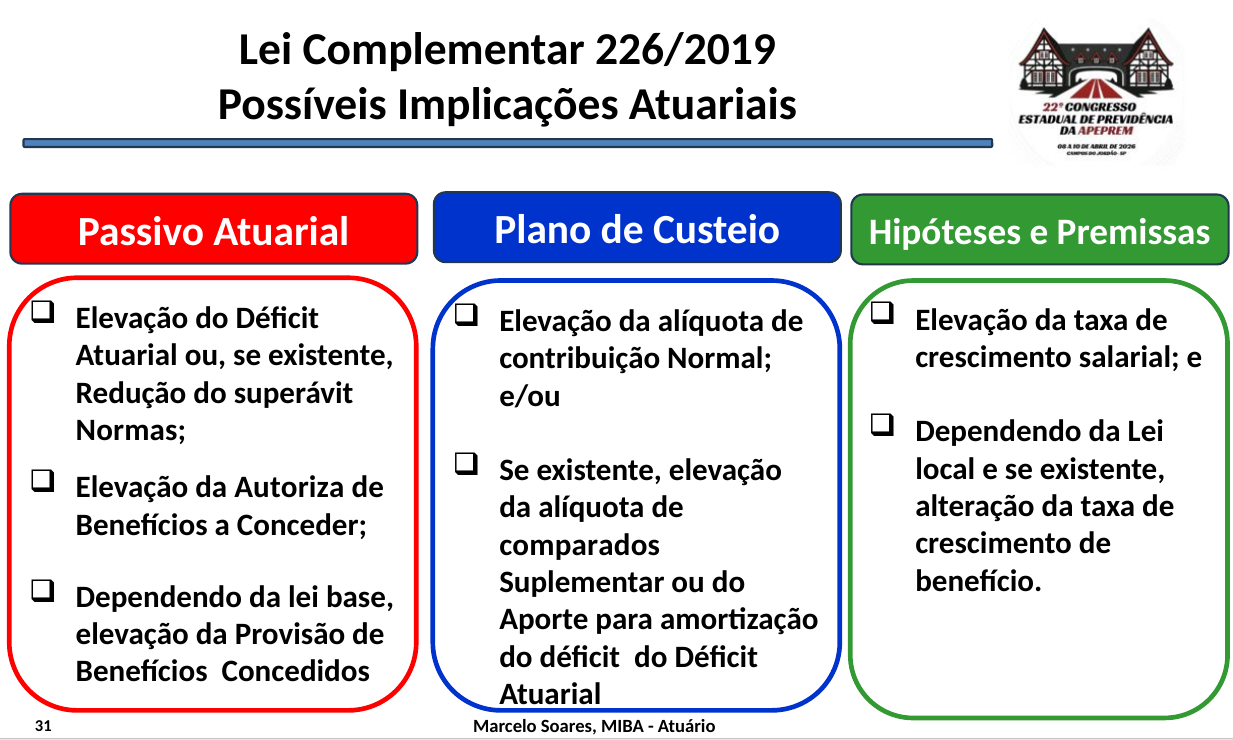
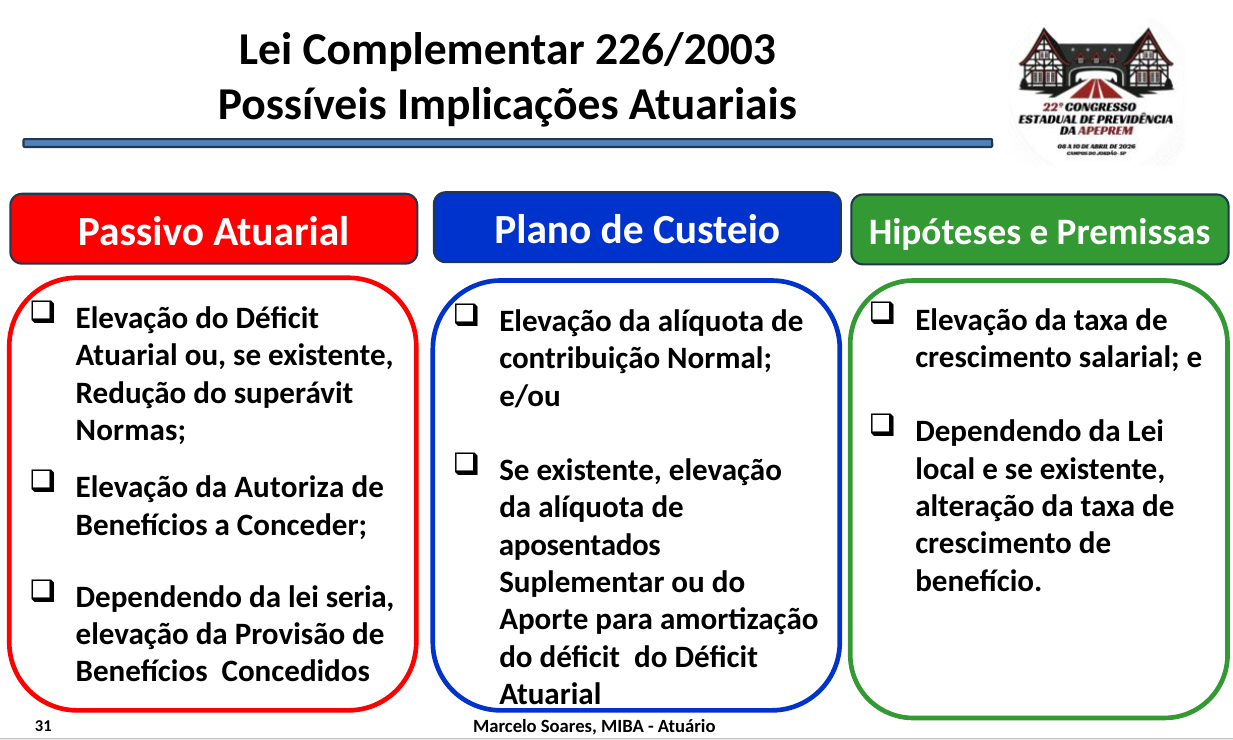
226/2019: 226/2019 -> 226/2003
comparados: comparados -> aposentados
base: base -> seria
